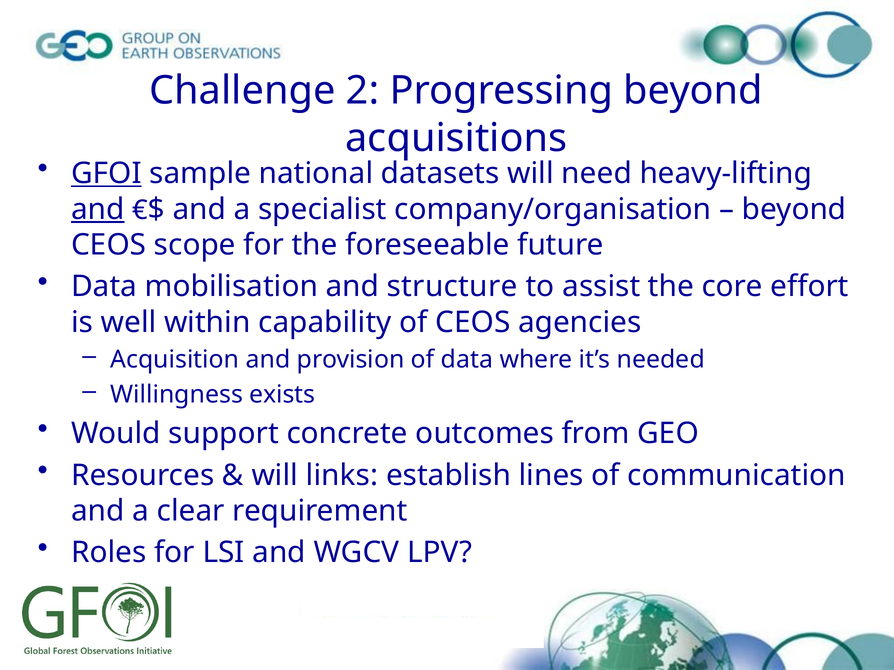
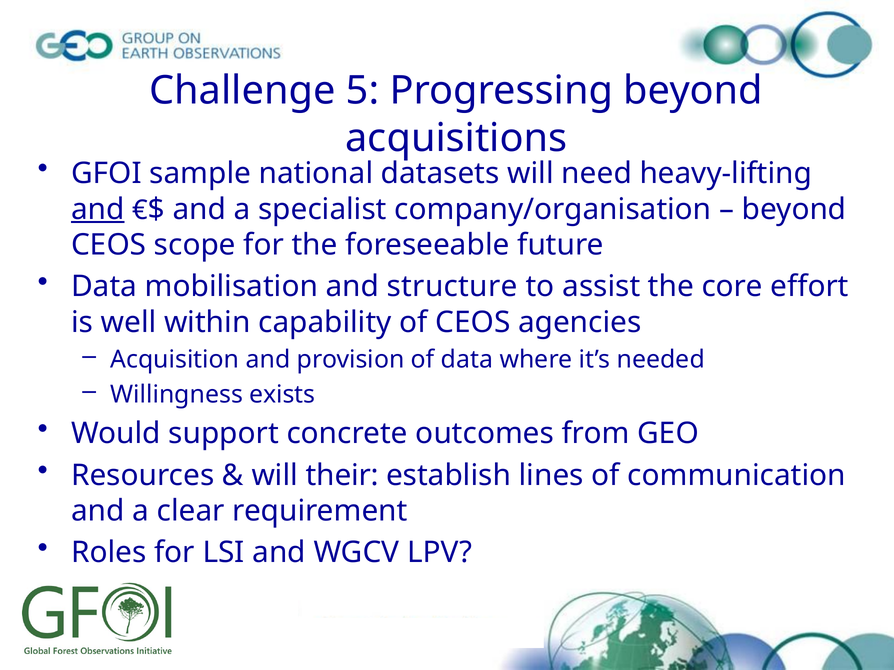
2: 2 -> 5
GFOI underline: present -> none
links: links -> their
